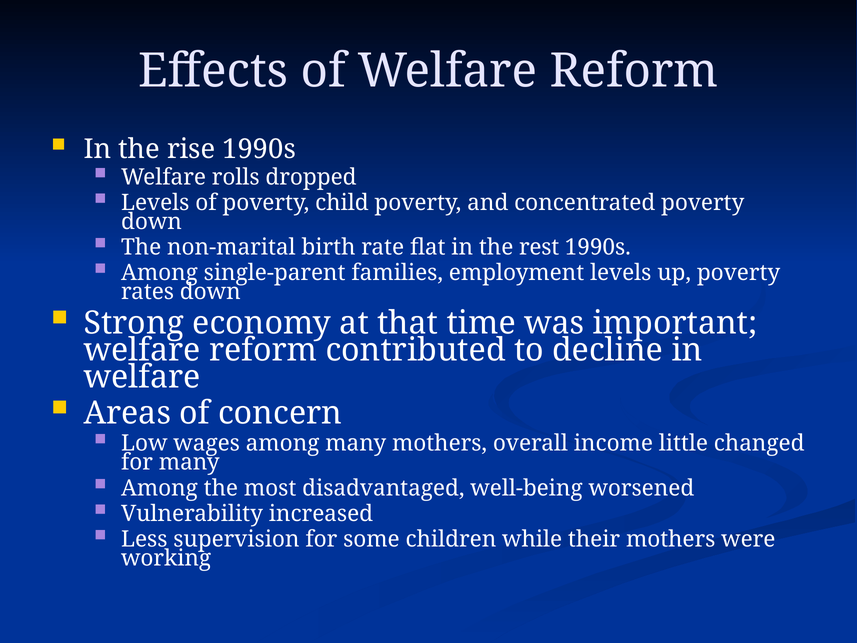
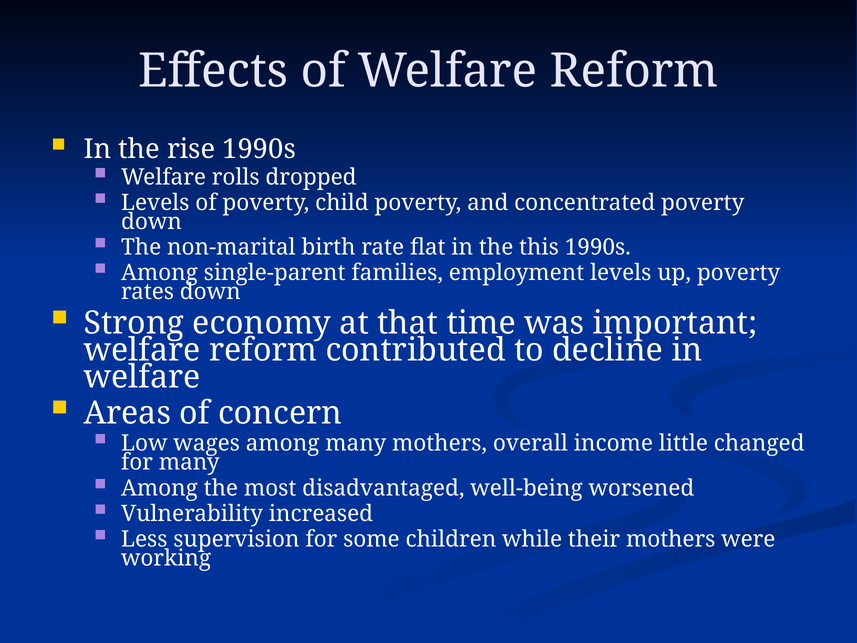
rest: rest -> this
